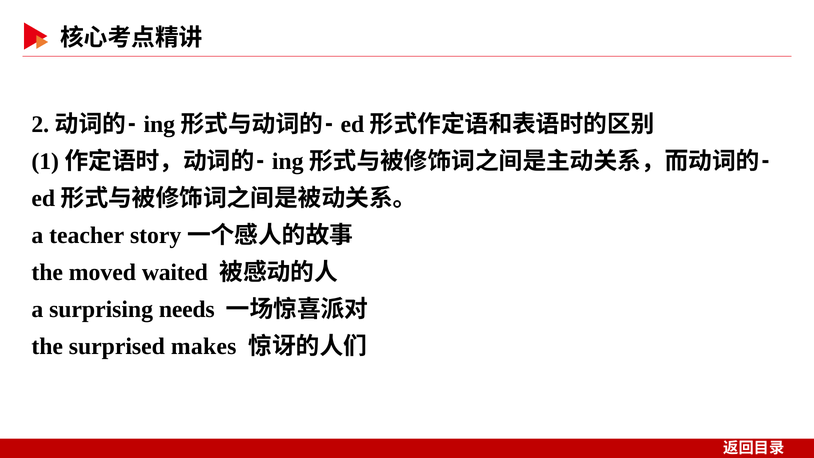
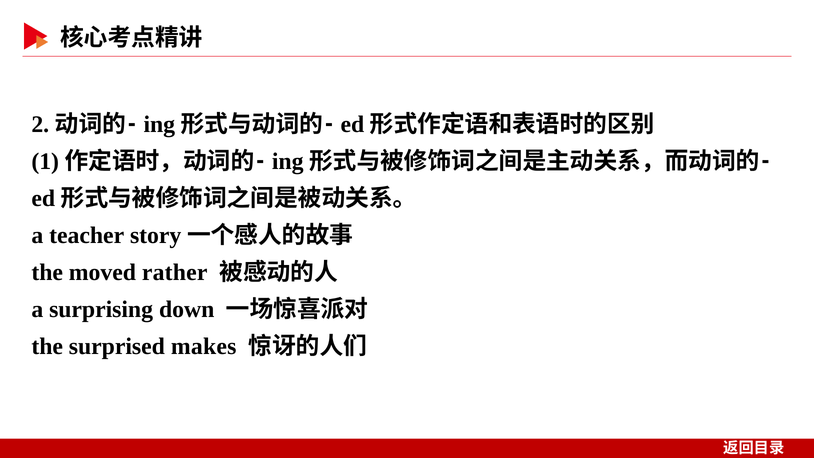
waited: waited -> rather
needs: needs -> down
